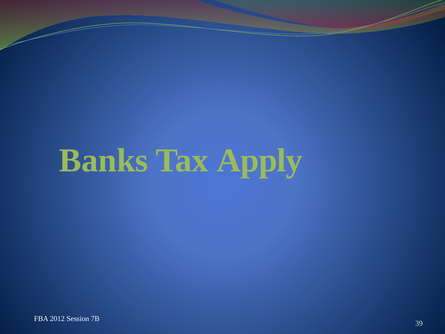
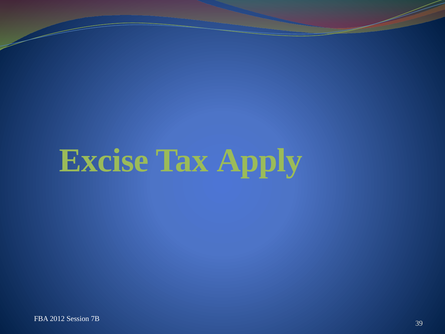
Banks: Banks -> Excise
